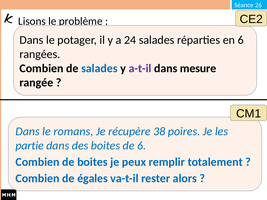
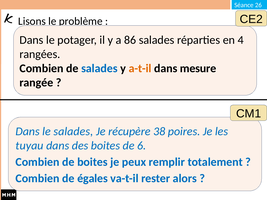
24: 24 -> 86
en 6: 6 -> 4
a-t-il colour: purple -> orange
le romans: romans -> salades
partie: partie -> tuyau
